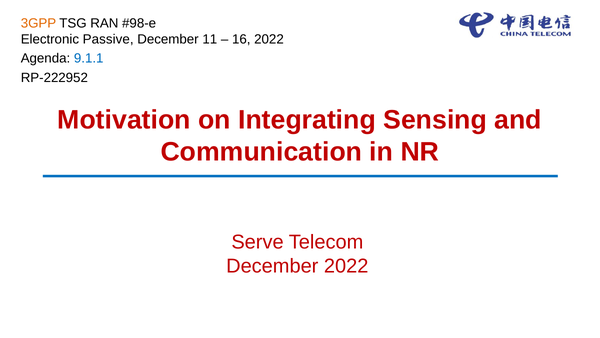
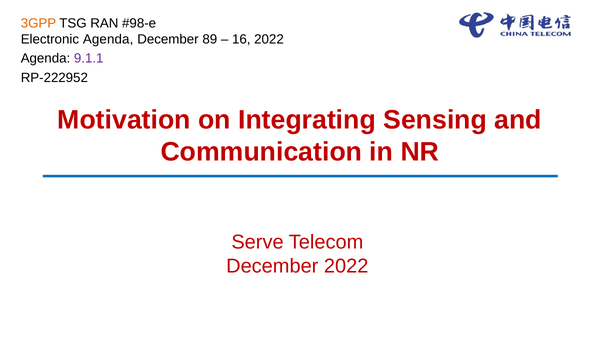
Electronic Passive: Passive -> Agenda
11: 11 -> 89
9.1.1 colour: blue -> purple
